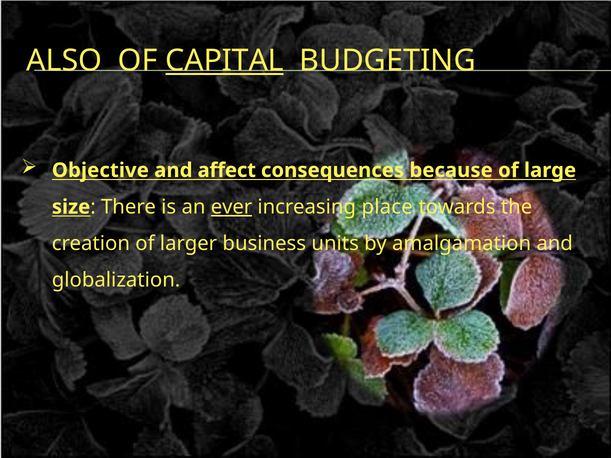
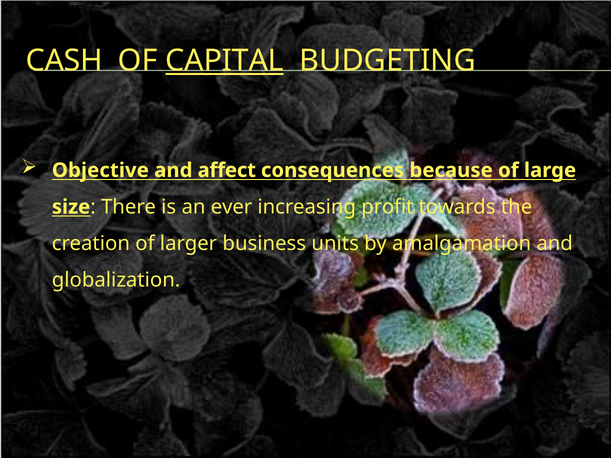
ALSO: ALSO -> CASH
ever underline: present -> none
place: place -> profit
